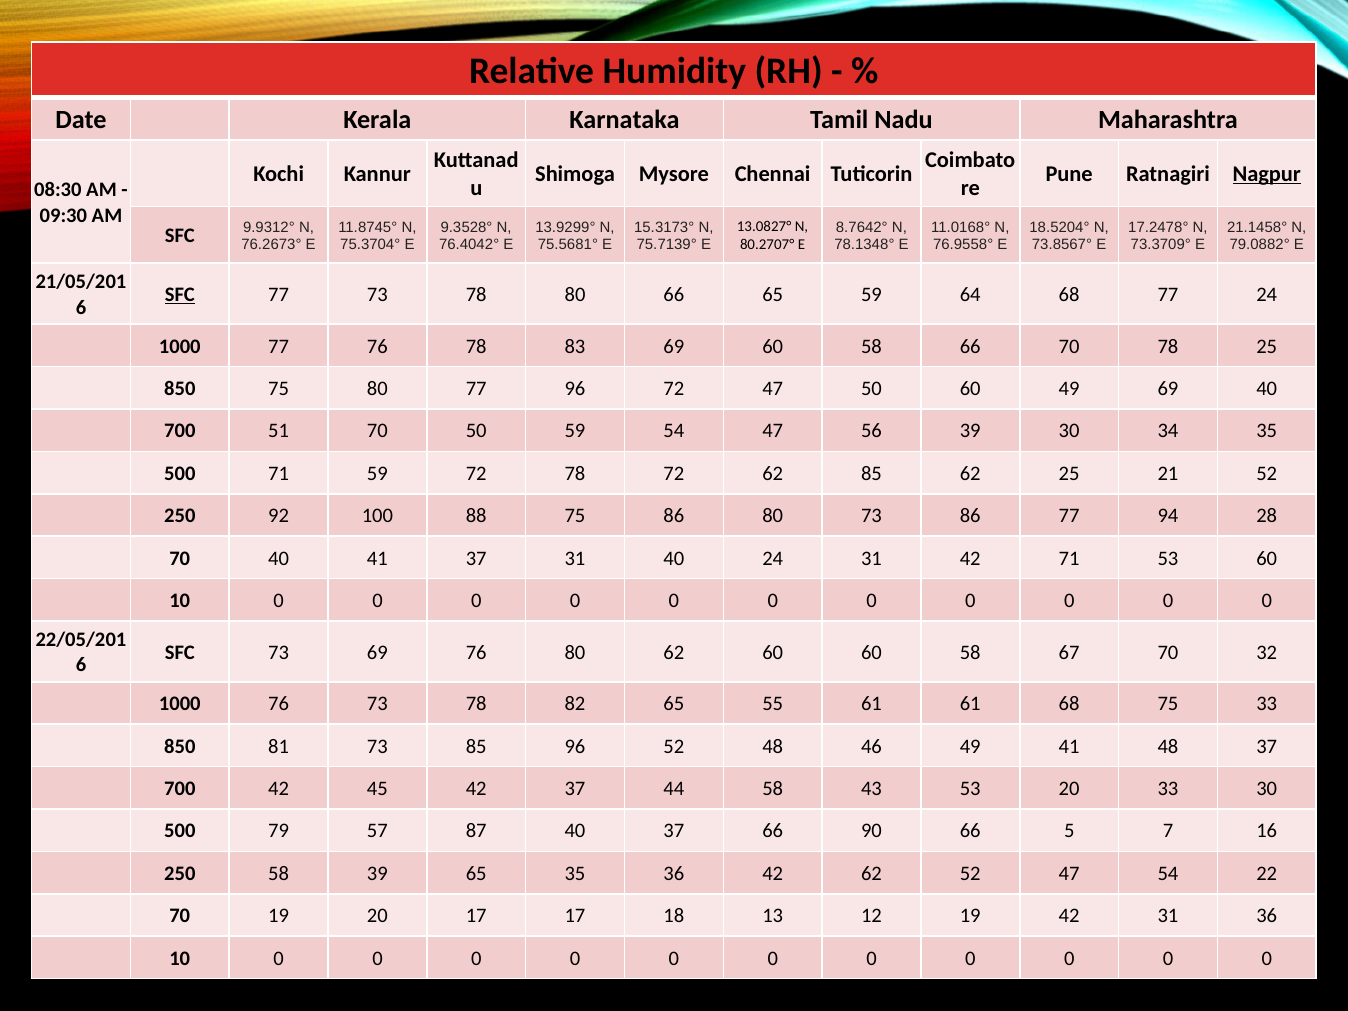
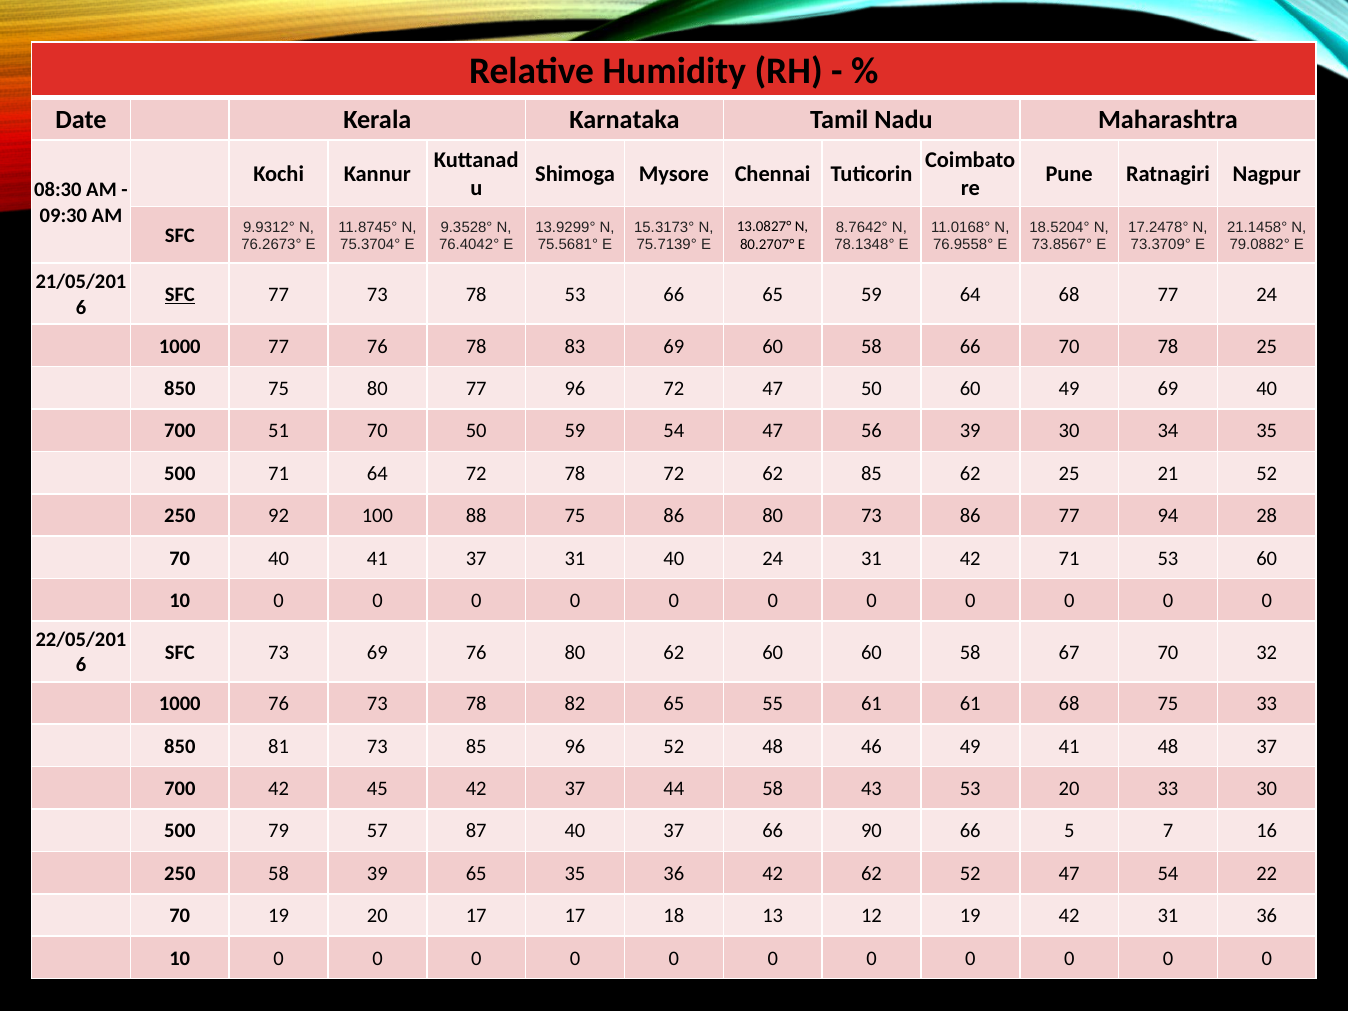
Nagpur underline: present -> none
78 80: 80 -> 53
71 59: 59 -> 64
